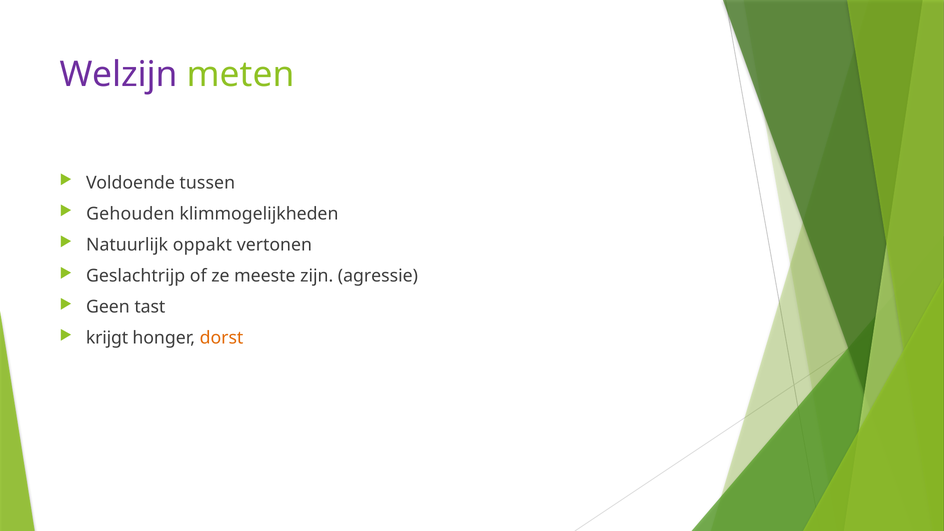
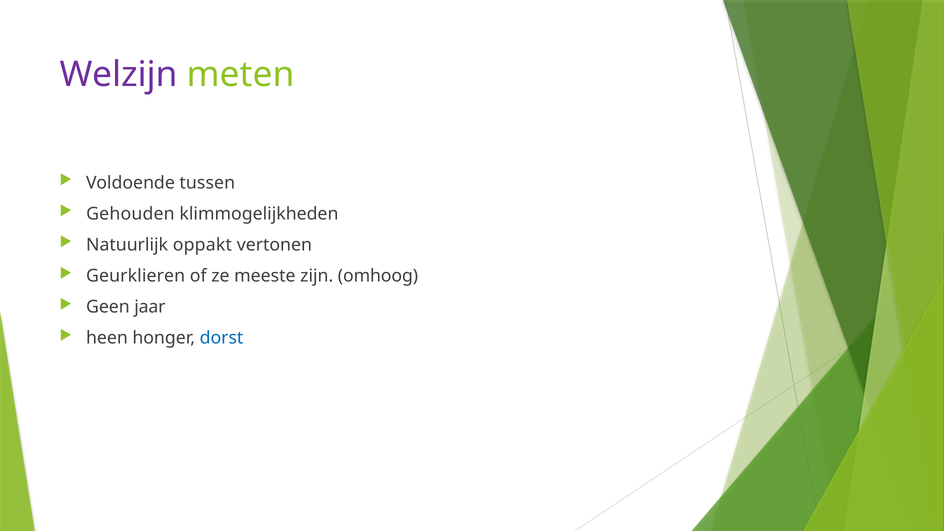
Geslachtrijp: Geslachtrijp -> Geurklieren
agressie: agressie -> omhoog
tast: tast -> jaar
krijgt: krijgt -> heen
dorst colour: orange -> blue
